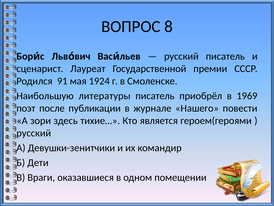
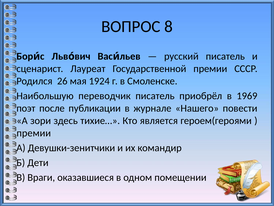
91: 91 -> 26
литературы: литературы -> переводчик
русский at (34, 133): русский -> премии
